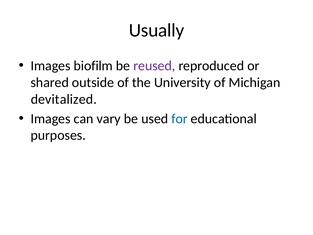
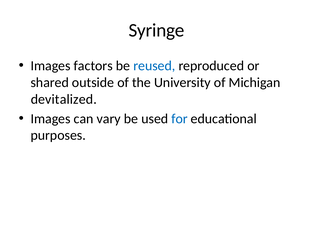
Usually: Usually -> Syringe
biofilm: biofilm -> factors
reused colour: purple -> blue
